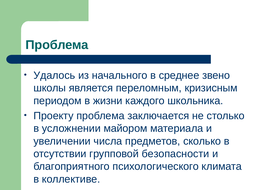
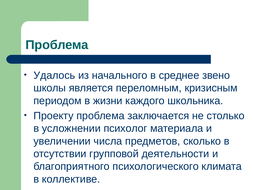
майором: майором -> психолог
безопасности: безопасности -> деятельности
